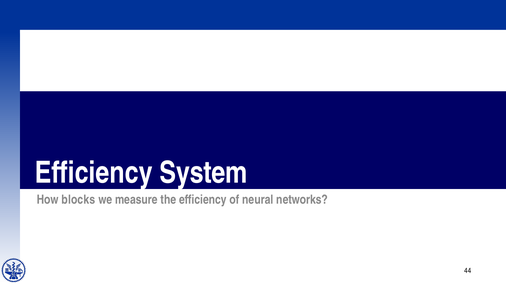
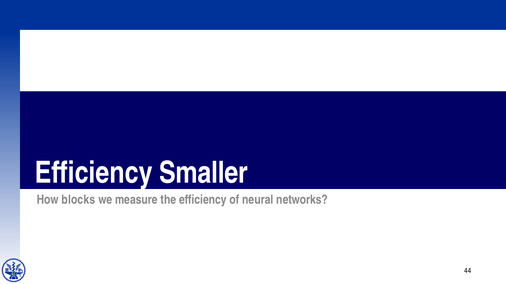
System: System -> Smaller
